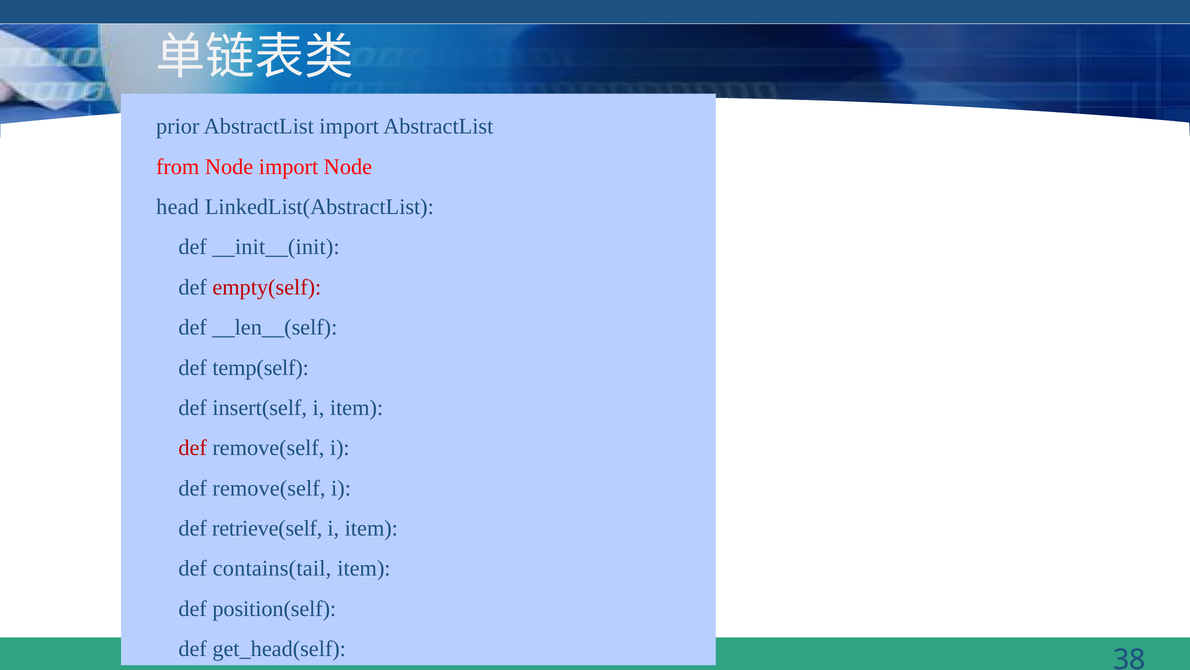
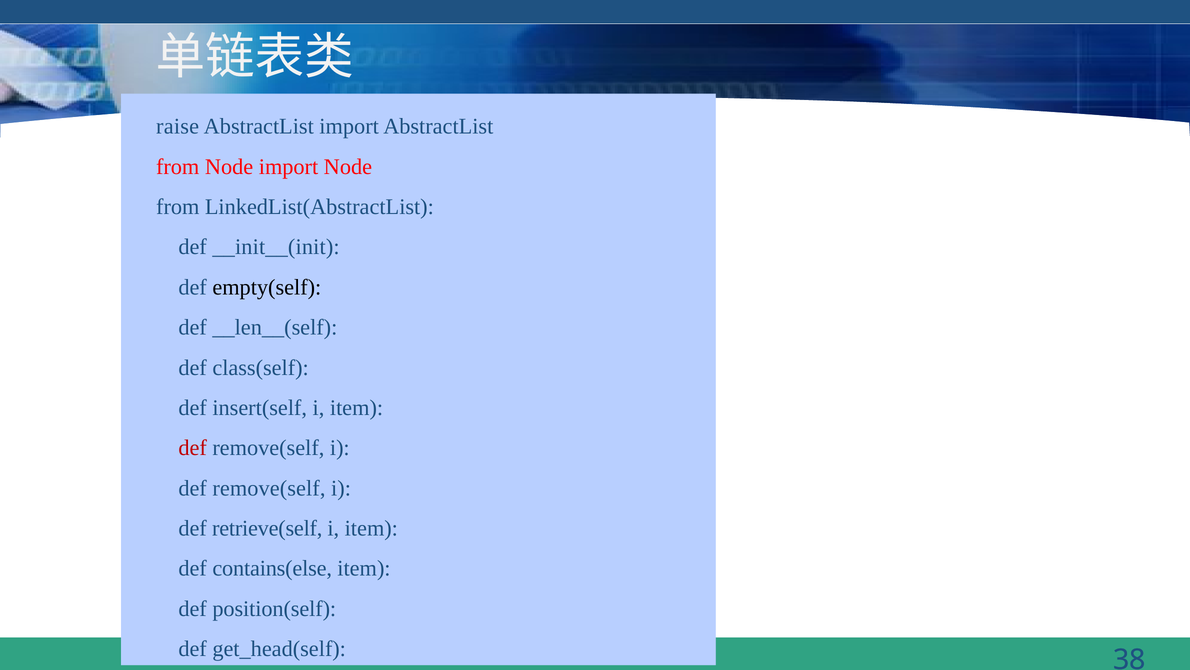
prior: prior -> raise
head at (178, 207): head -> from
empty(self colour: red -> black
temp(self: temp(self -> class(self
contains(tail: contains(tail -> contains(else
